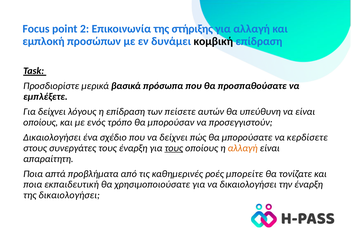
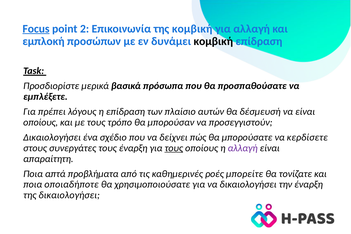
Focus underline: none -> present
της στήριξης: στήριξης -> κομβική
Για δείχνει: δείχνει -> πρέπει
πείσετε: πείσετε -> πλαίσιο
υπεύθυνη: υπεύθυνη -> δέσμευσή
με ενός: ενός -> τους
αλλαγή at (243, 148) colour: orange -> purple
εκπαιδευτική: εκπαιδευτική -> οποιαδήποτε
